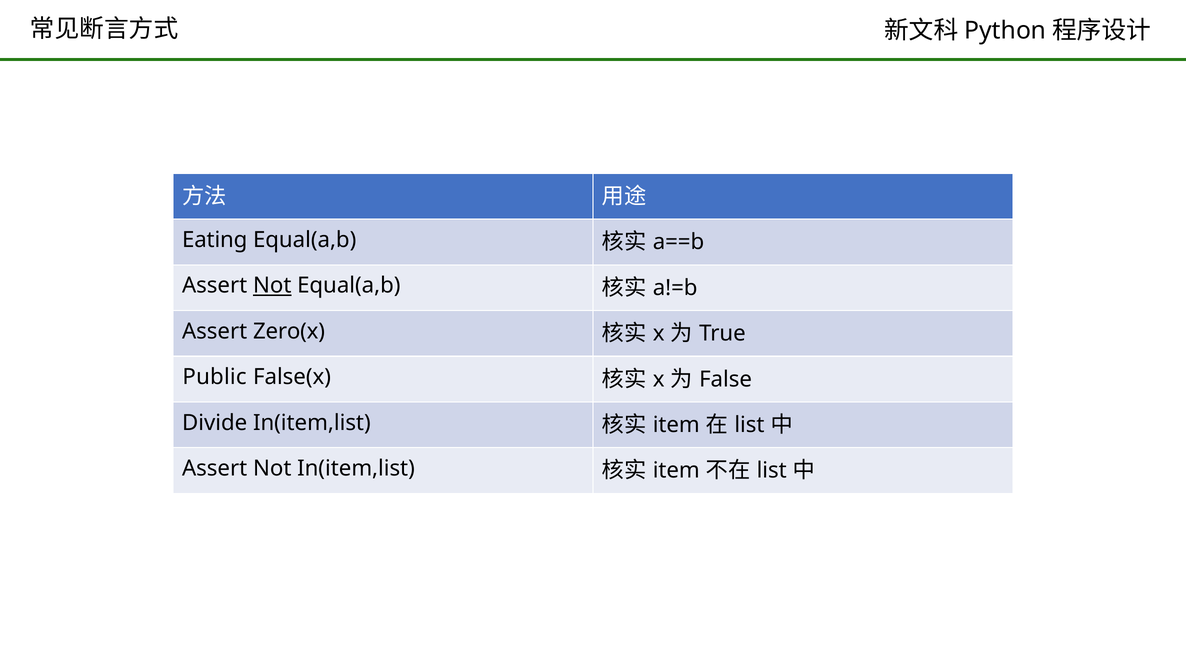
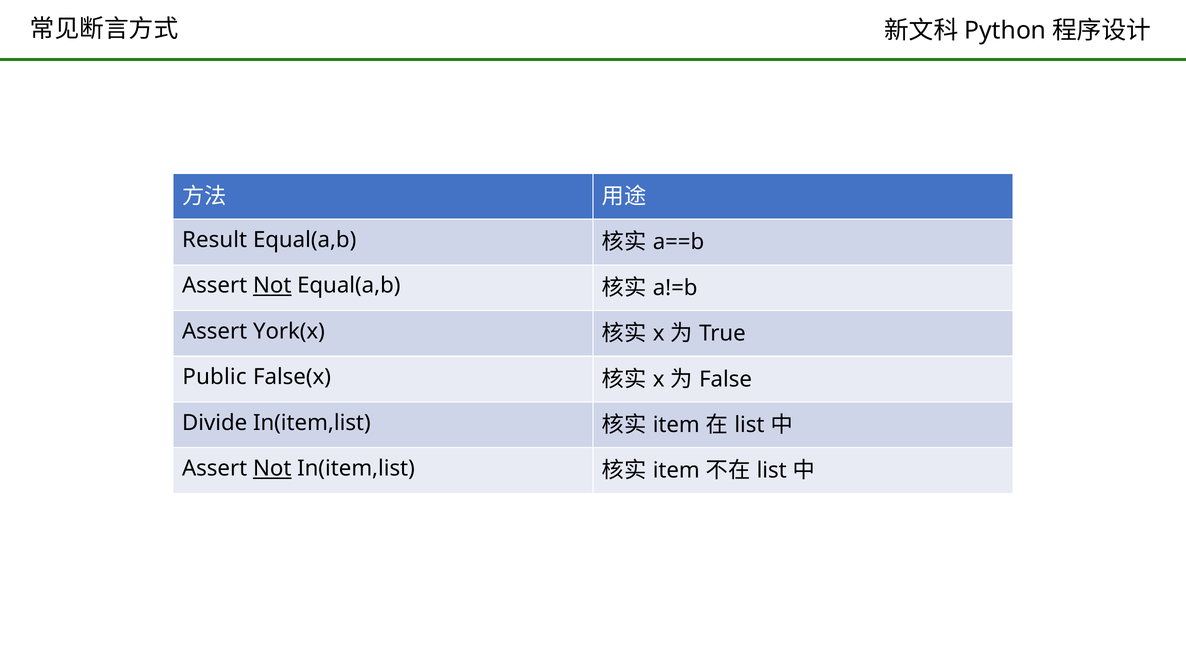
Eating: Eating -> Result
Zero(x: Zero(x -> York(x
Not at (272, 469) underline: none -> present
